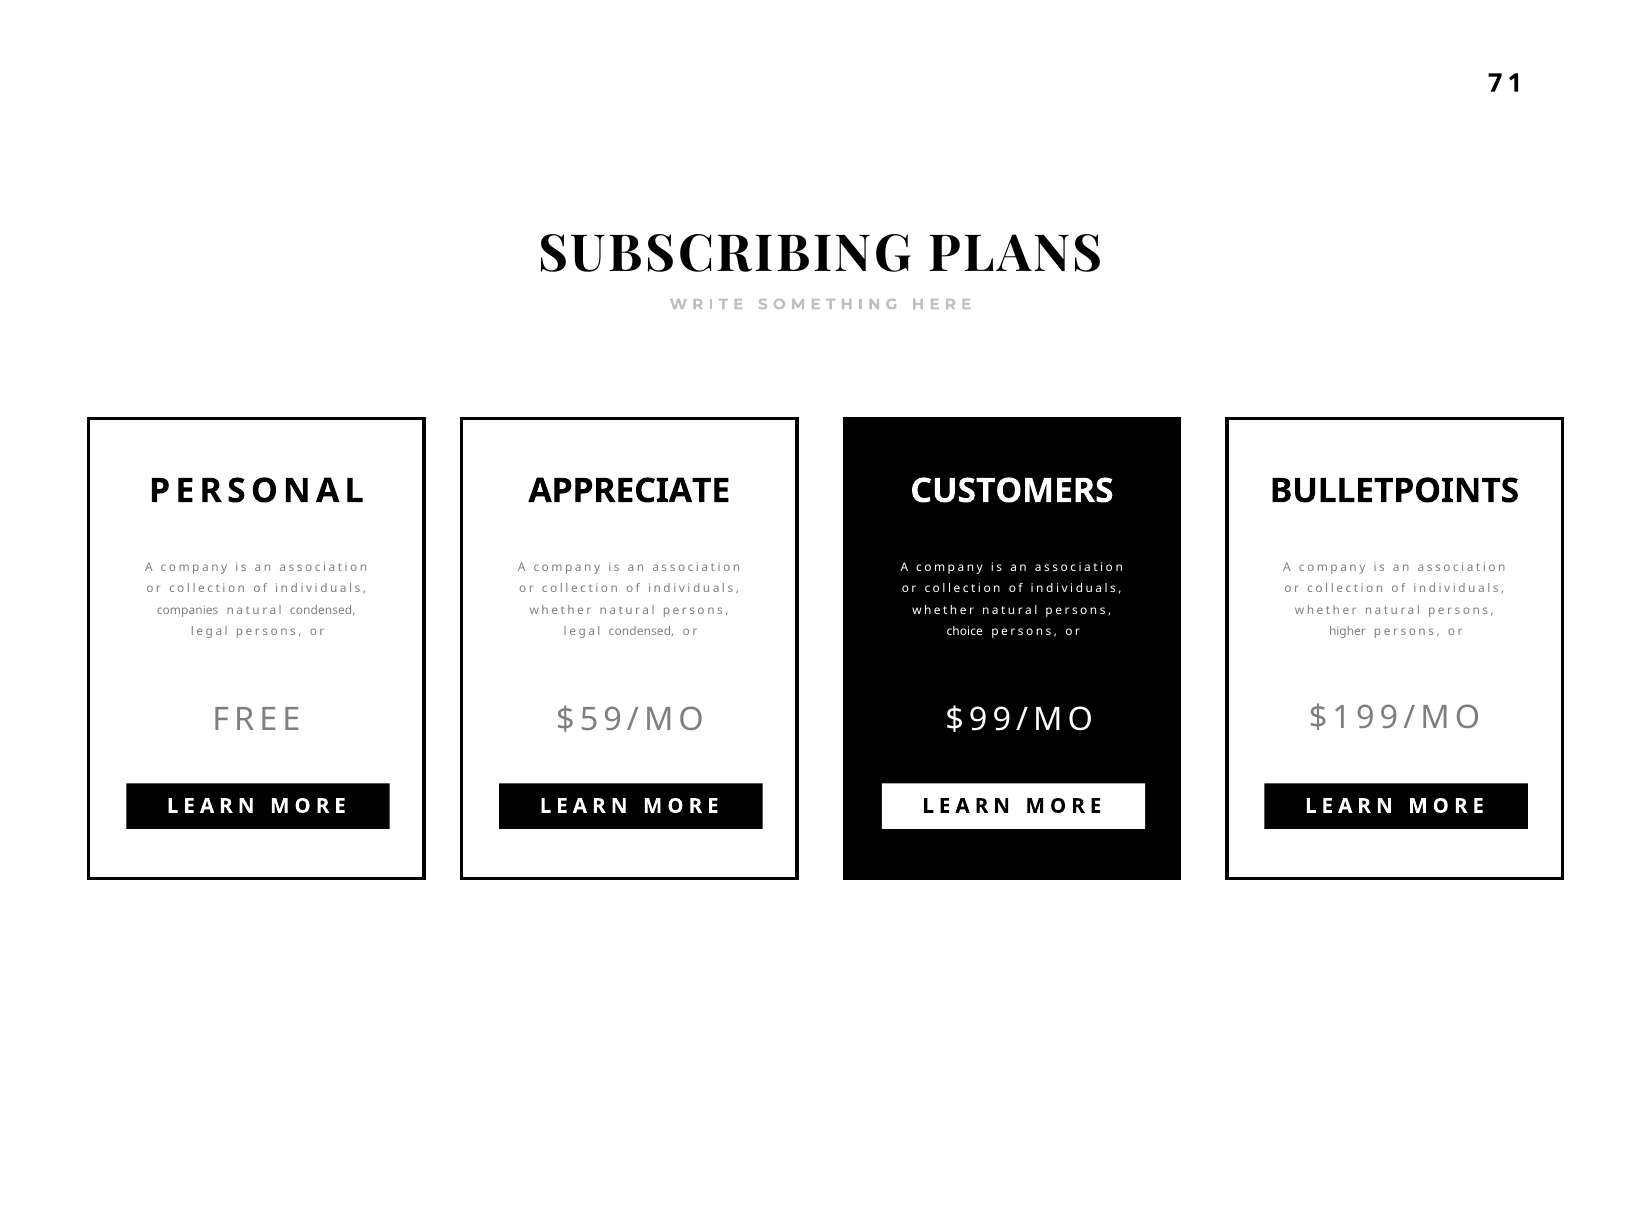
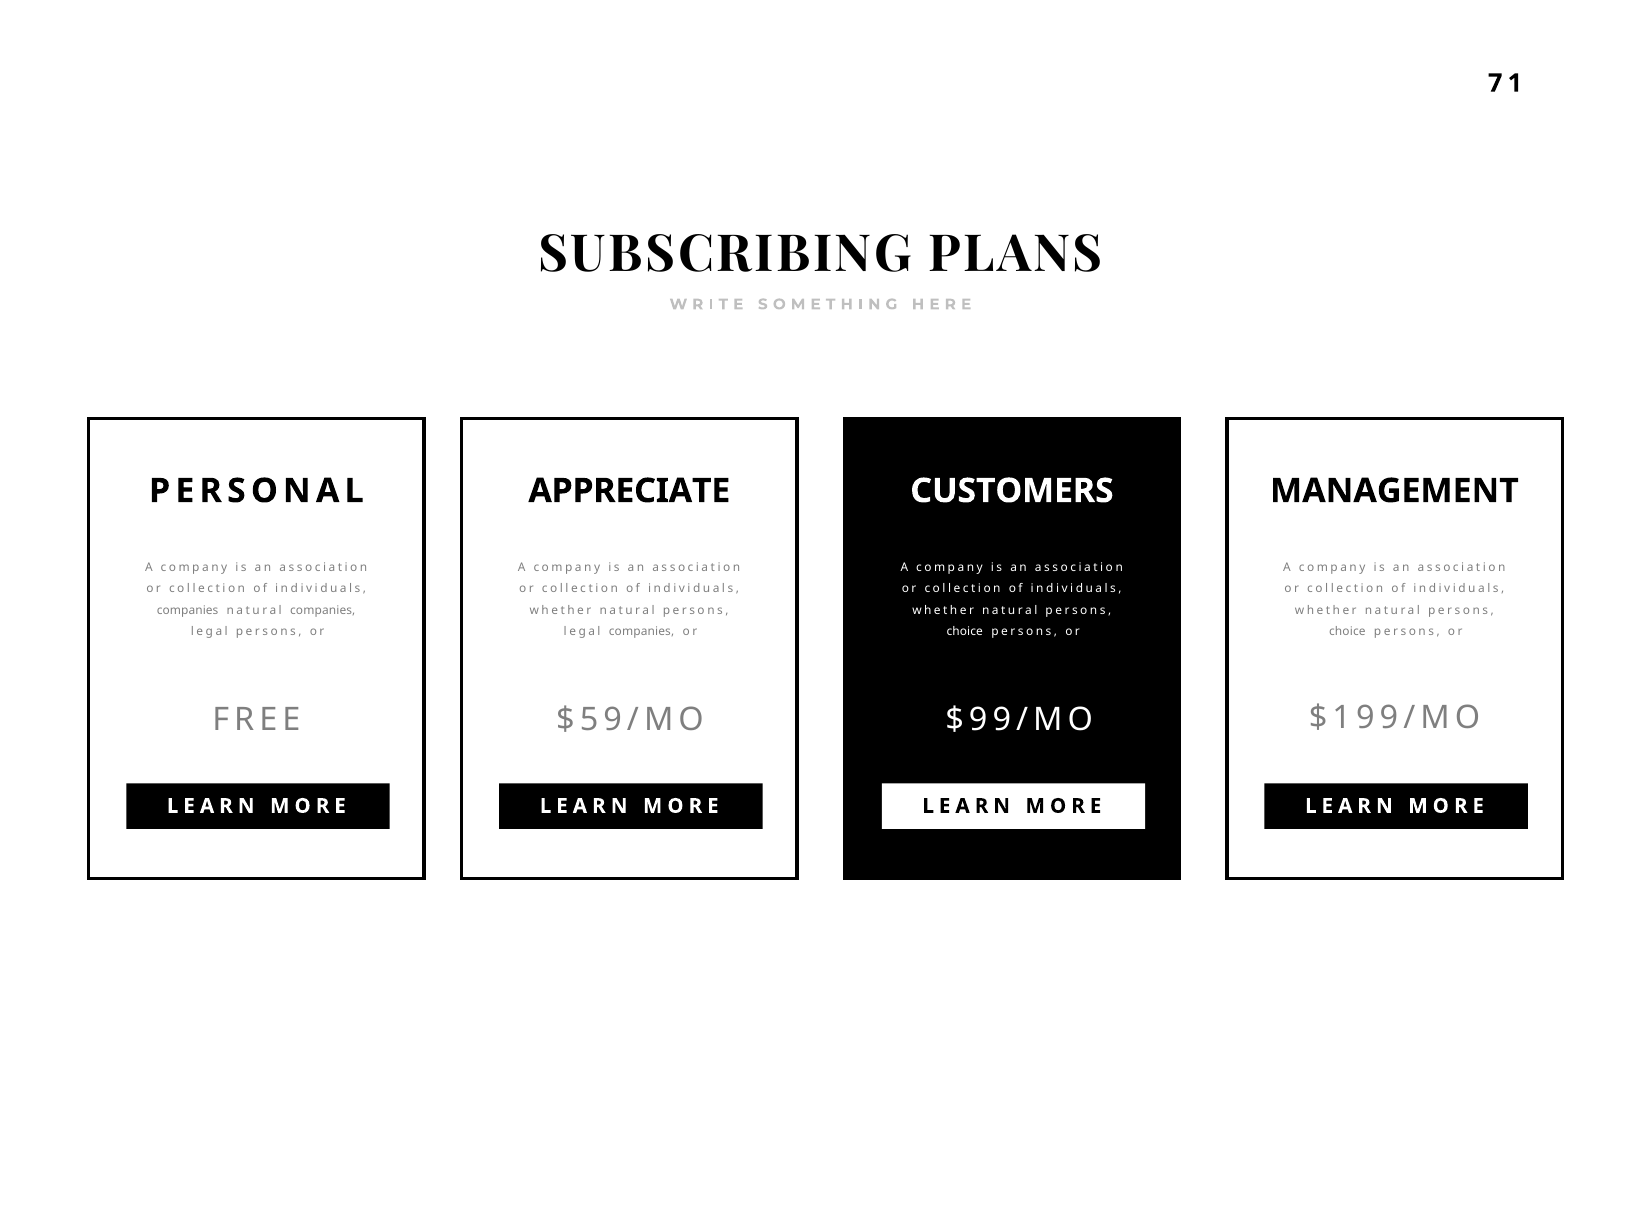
BULLETPOINTS: BULLETPOINTS -> MANAGEMENT
natural condensed: condensed -> companies
legal condensed: condensed -> companies
higher at (1347, 632): higher -> choice
